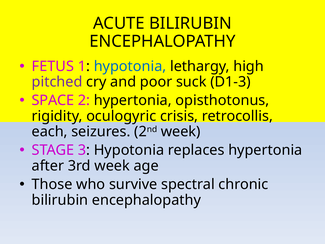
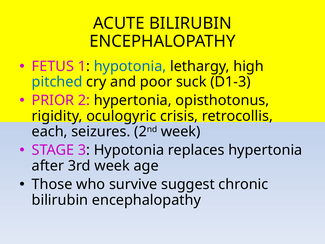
pitched colour: purple -> blue
SPACE: SPACE -> PRIOR
spectral: spectral -> suggest
